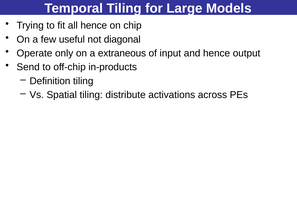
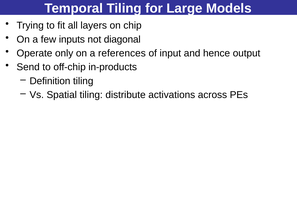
all hence: hence -> layers
useful: useful -> inputs
extraneous: extraneous -> references
